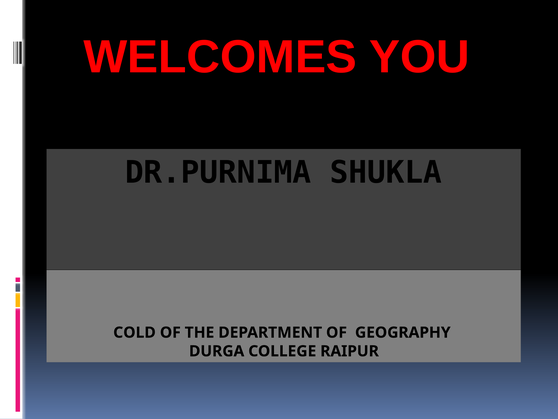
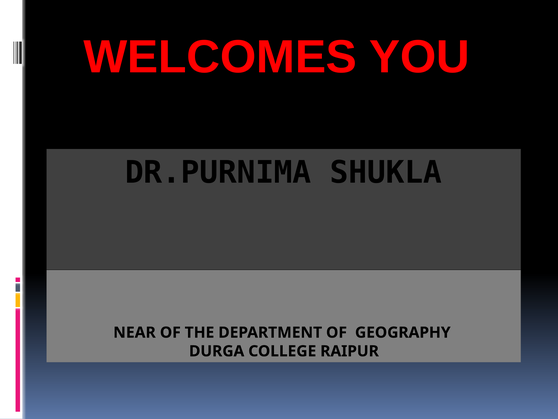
COLD: COLD -> NEAR
